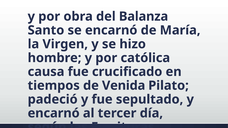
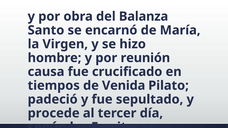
católica: católica -> reunión
encarnó at (54, 113): encarnó -> procede
